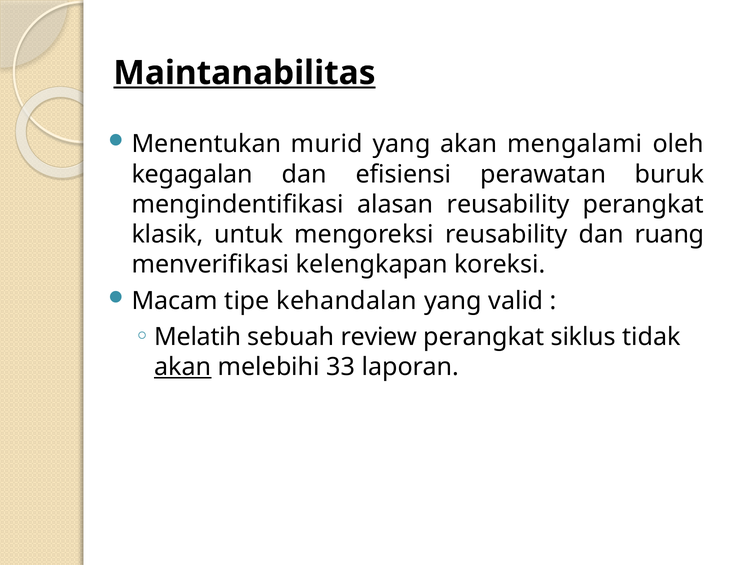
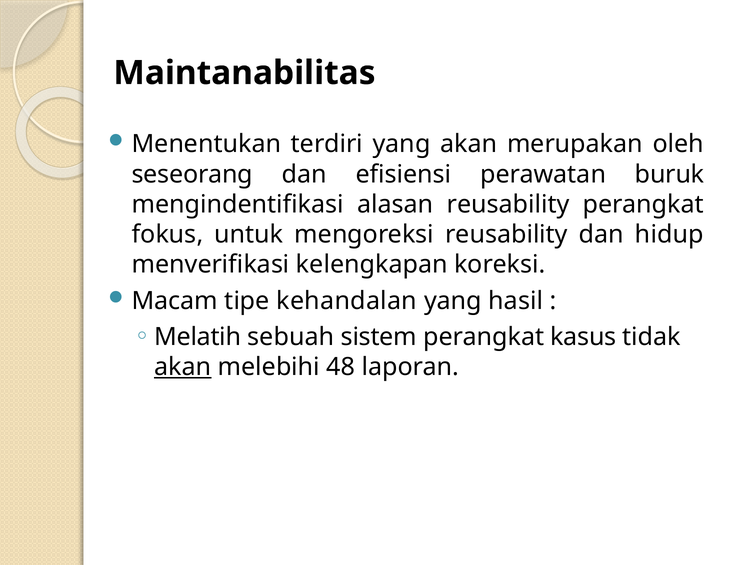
Maintanabilitas underline: present -> none
murid: murid -> terdiri
mengalami: mengalami -> merupakan
kegagalan: kegagalan -> seseorang
klasik: klasik -> fokus
ruang: ruang -> hidup
valid: valid -> hasil
review: review -> sistem
siklus: siklus -> kasus
33: 33 -> 48
